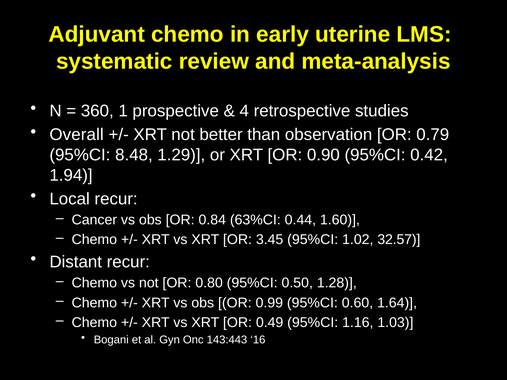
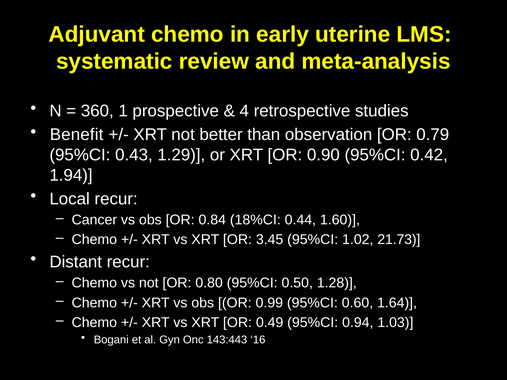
Overall: Overall -> Benefit
8.48: 8.48 -> 0.43
63%CI: 63%CI -> 18%CI
32.57: 32.57 -> 21.73
1.16: 1.16 -> 0.94
